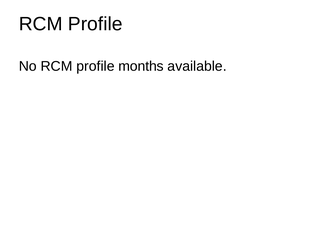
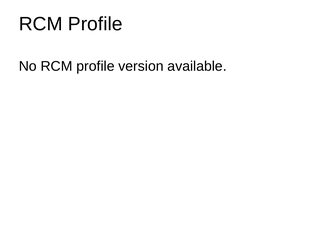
months: months -> version
